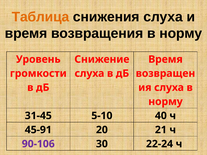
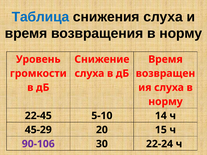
Таблица colour: orange -> blue
31-45: 31-45 -> 22-45
40: 40 -> 14
45-91: 45-91 -> 45-29
21: 21 -> 15
